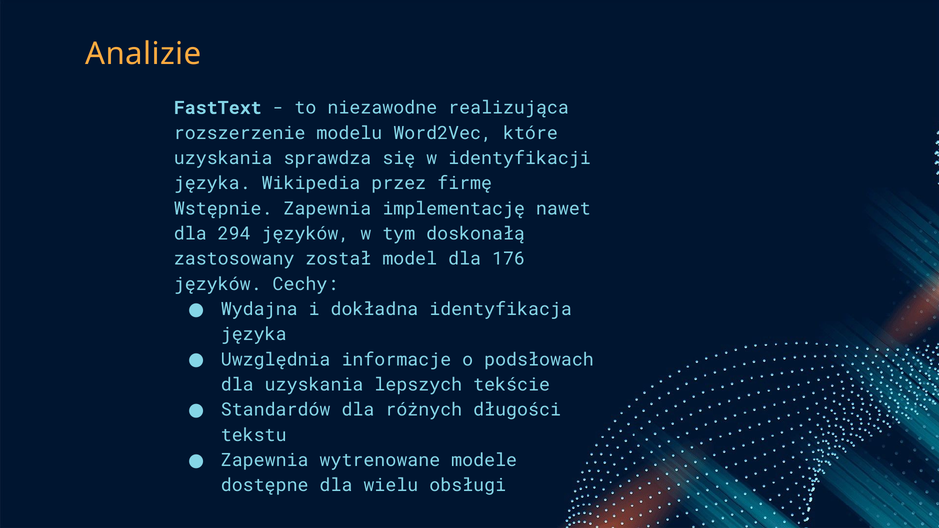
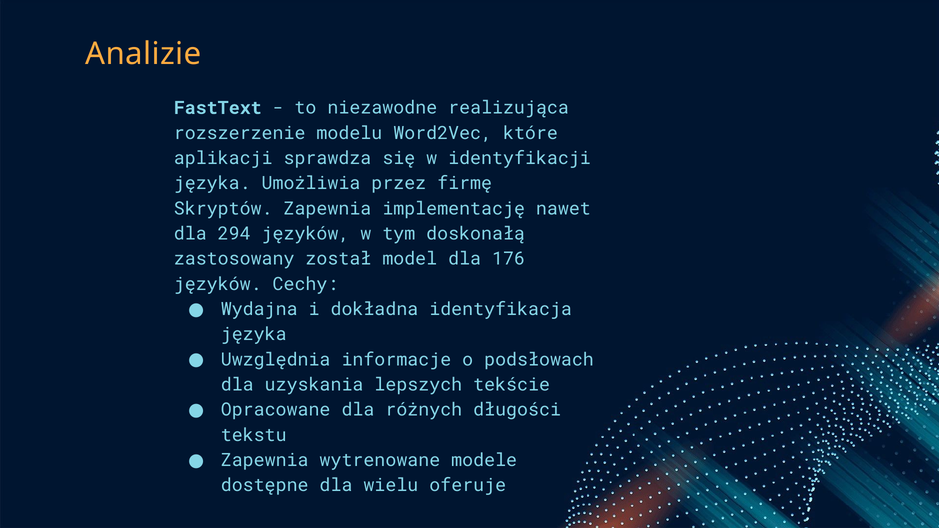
uzyskania at (223, 158): uzyskania -> aplikacji
Wikipedia: Wikipedia -> Umożliwia
Wstępnie: Wstępnie -> Skryptów
Standardów: Standardów -> Opracowane
obsługi: obsługi -> oferuje
